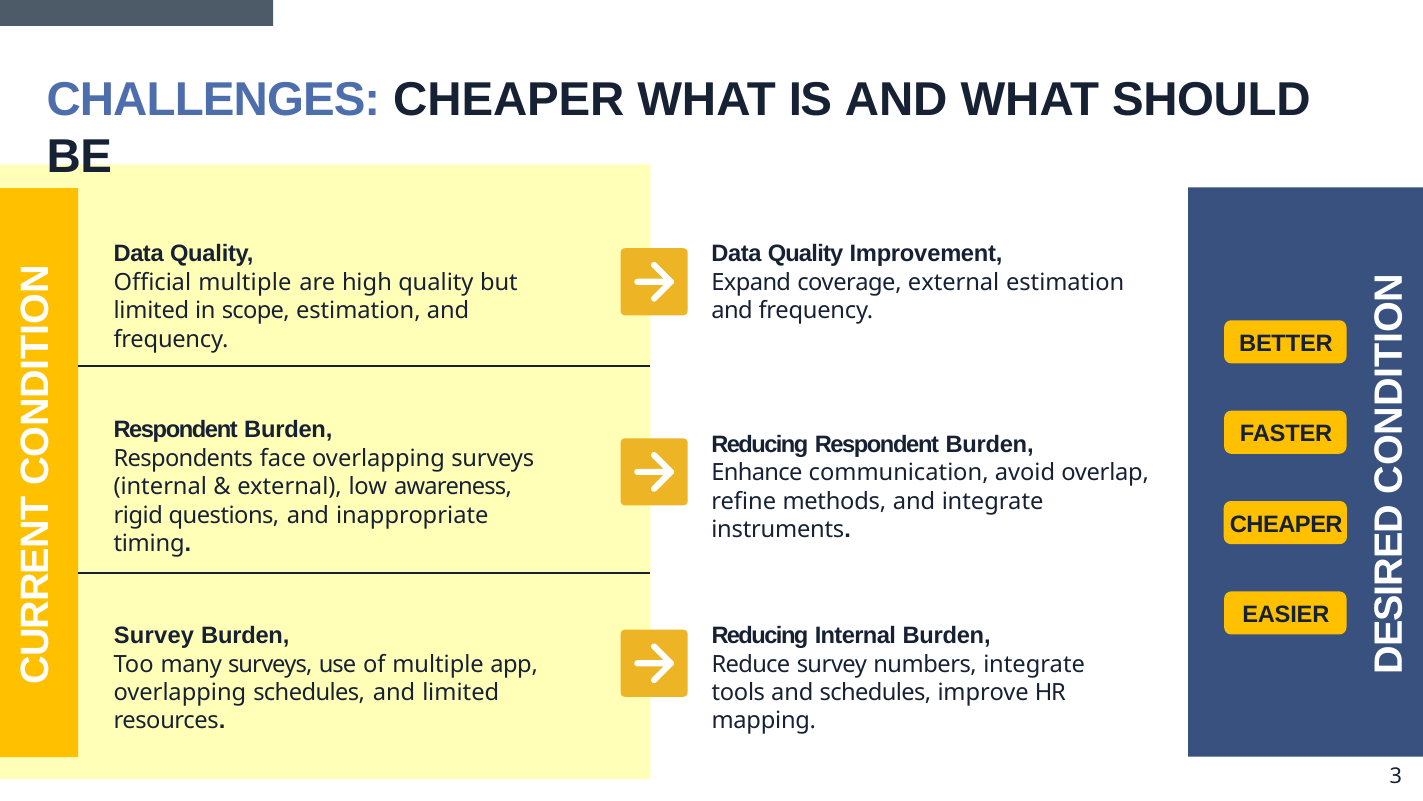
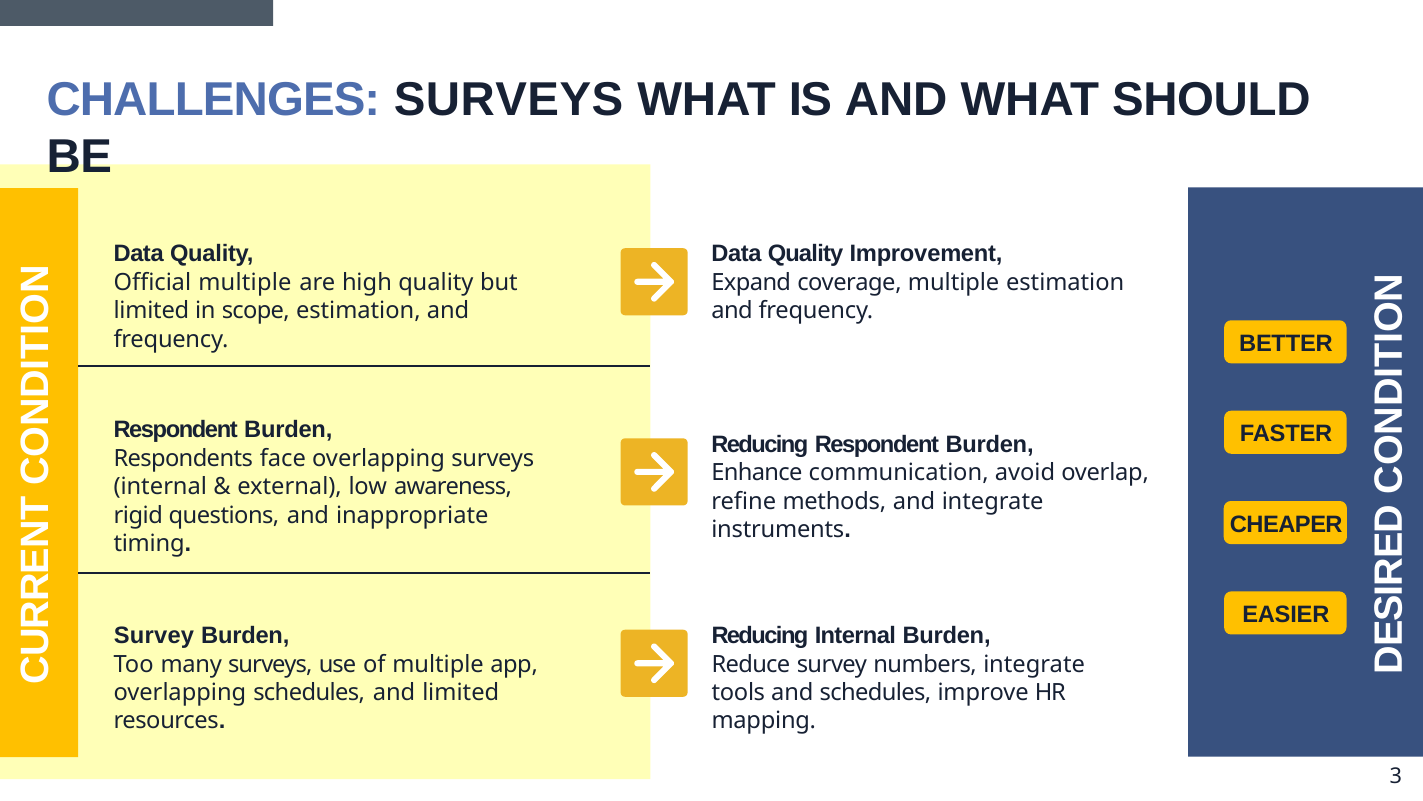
CHALLENGES CHEAPER: CHEAPER -> SURVEYS
coverage external: external -> multiple
